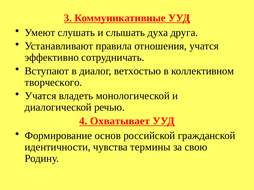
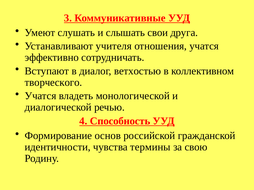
духа: духа -> свои
правила: правила -> учителя
Охватывает: Охватывает -> Способность
